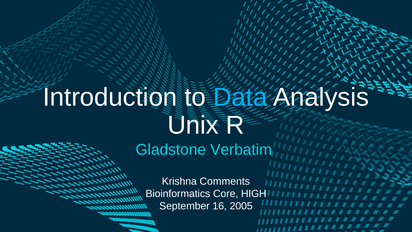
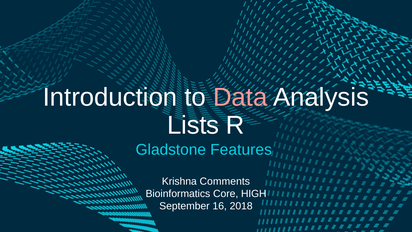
Data colour: light blue -> pink
Unix: Unix -> Lists
Verbatim: Verbatim -> Features
2005: 2005 -> 2018
